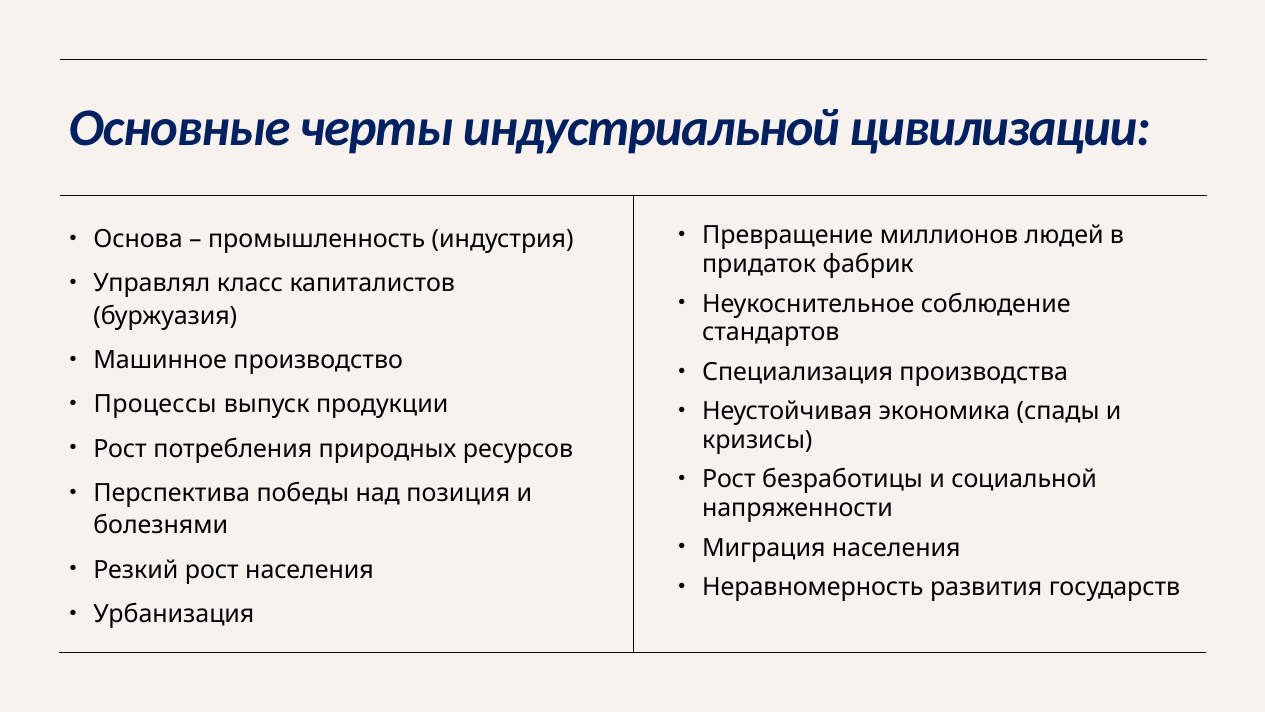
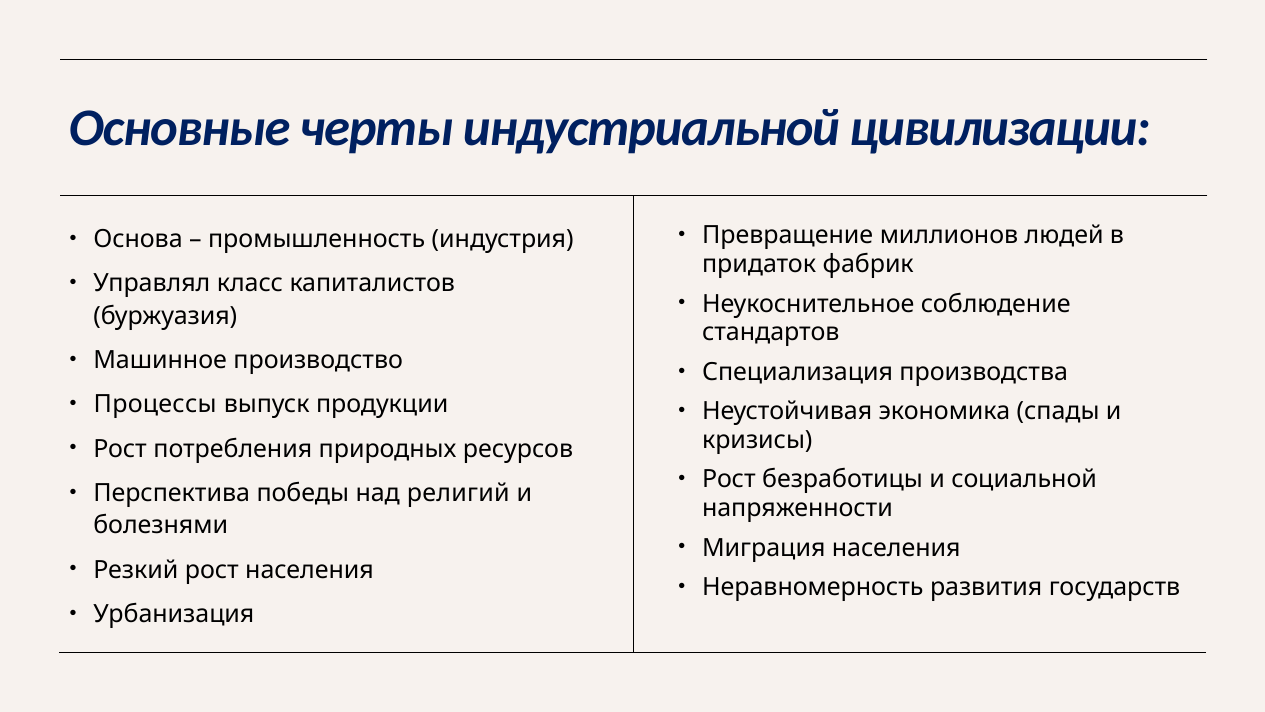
позиция: позиция -> религий
